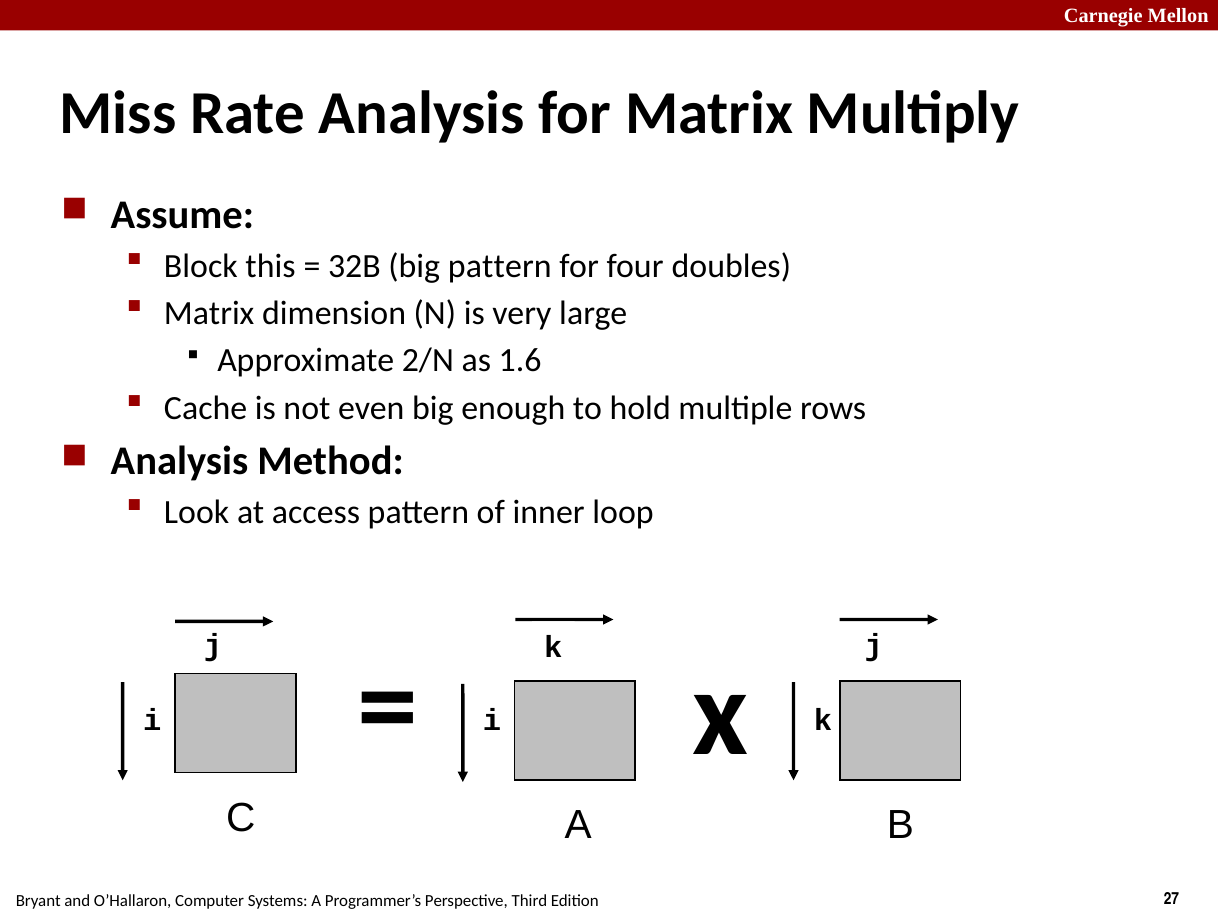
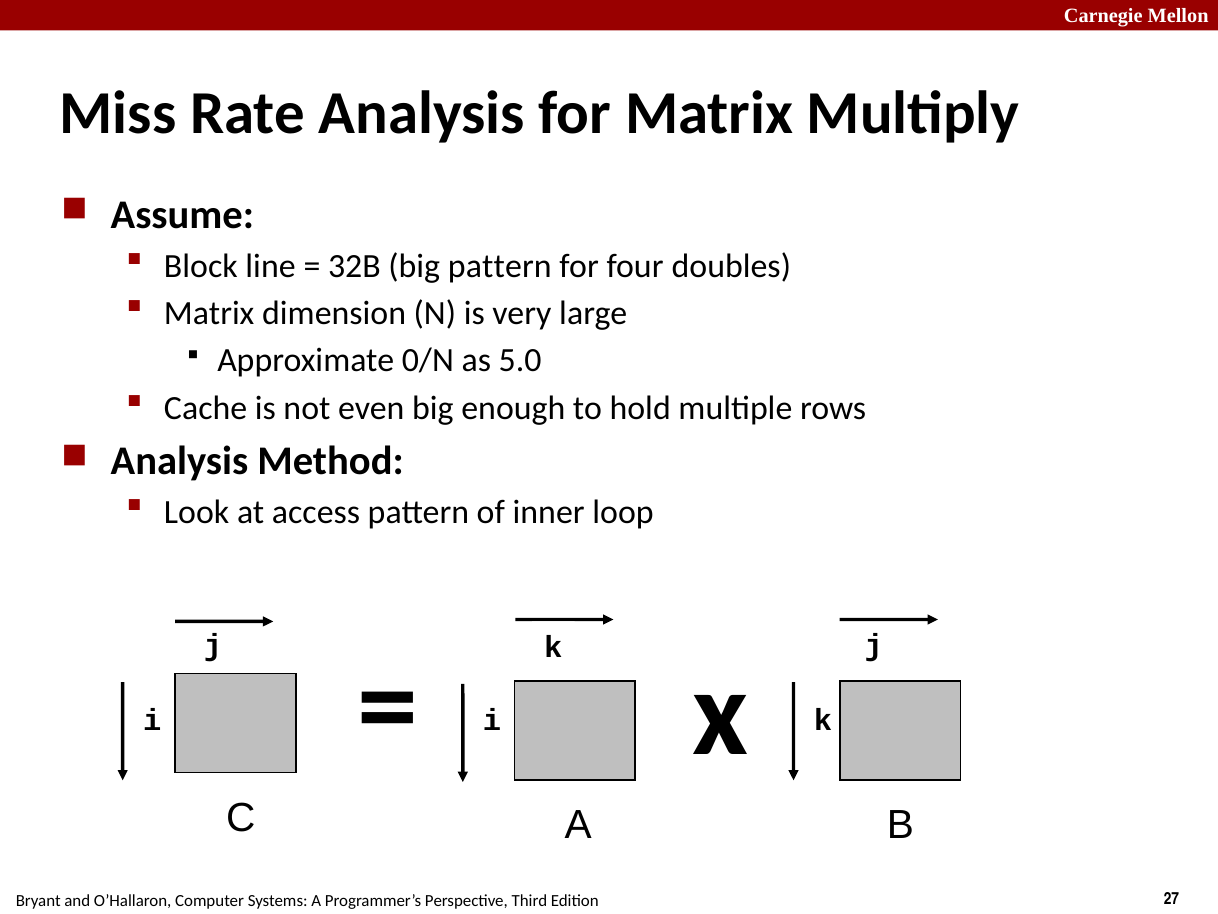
this: this -> line
2/N: 2/N -> 0/N
1.6: 1.6 -> 5.0
